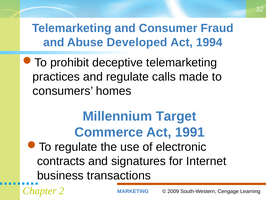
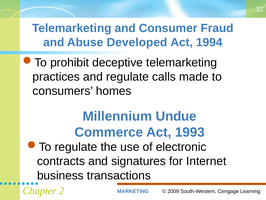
Target: Target -> Undue
1991: 1991 -> 1993
